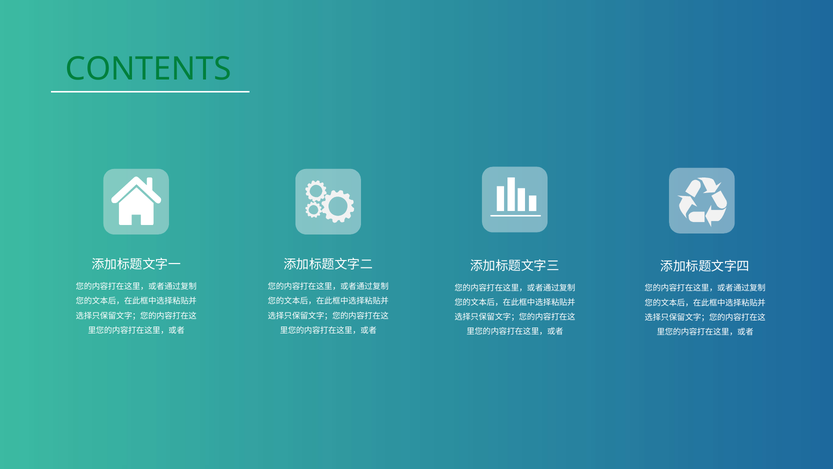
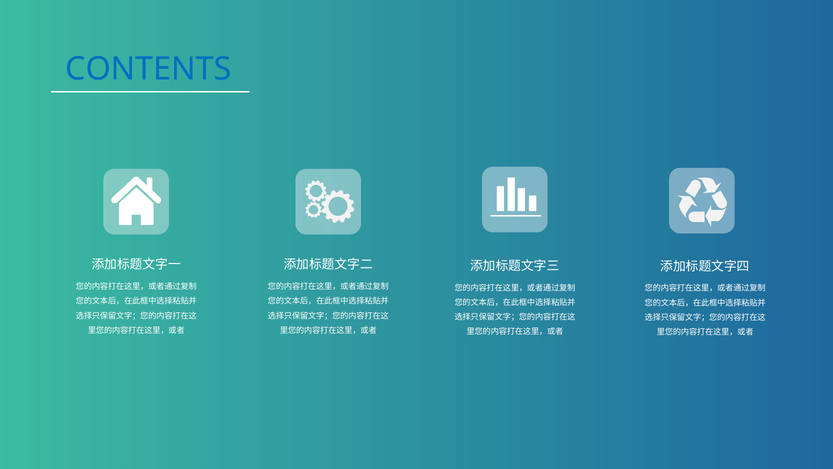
CONTENTS colour: green -> blue
